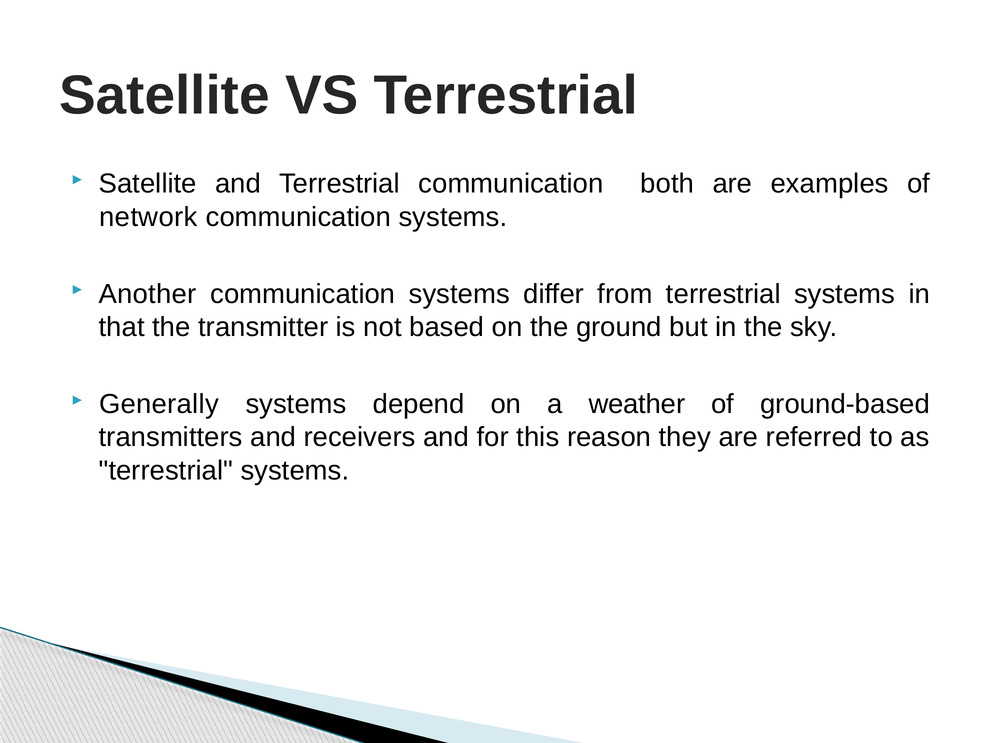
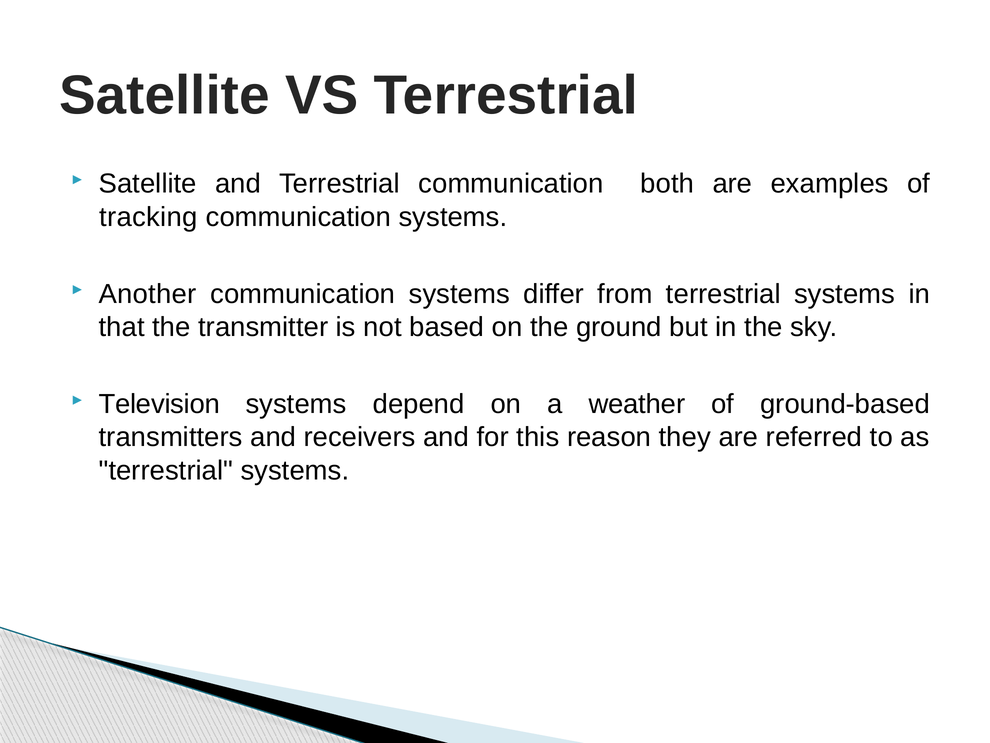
network: network -> tracking
Generally: Generally -> Television
